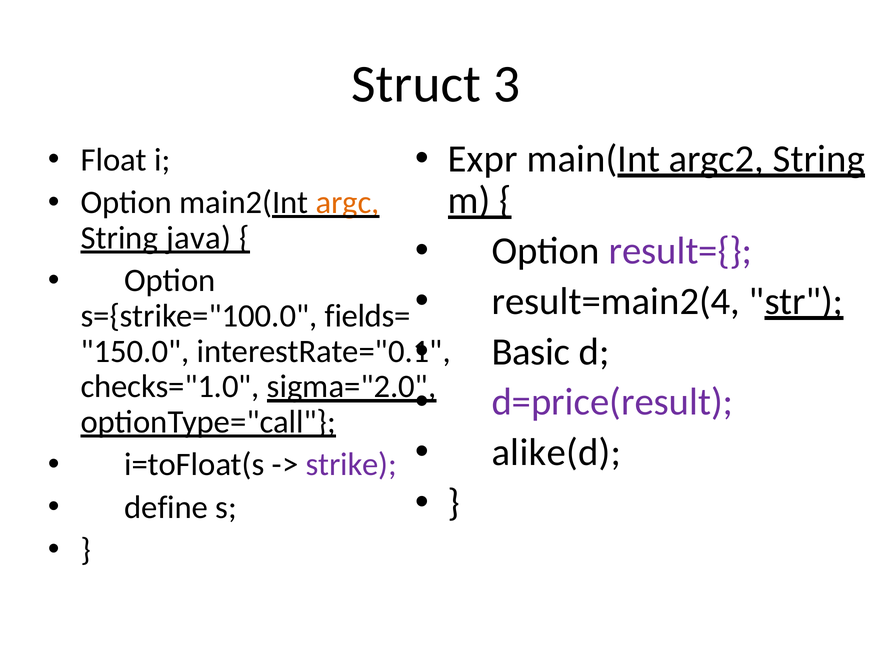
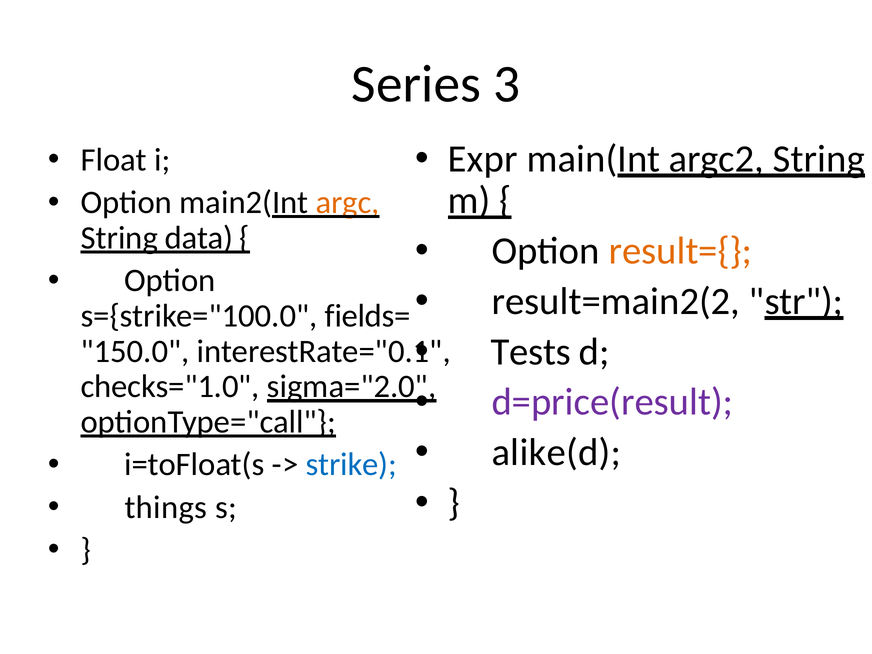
Struct: Struct -> Series
java: java -> data
result={ colour: purple -> orange
result=main2(4: result=main2(4 -> result=main2(2
Basic: Basic -> Tests
strike colour: purple -> blue
define: define -> things
